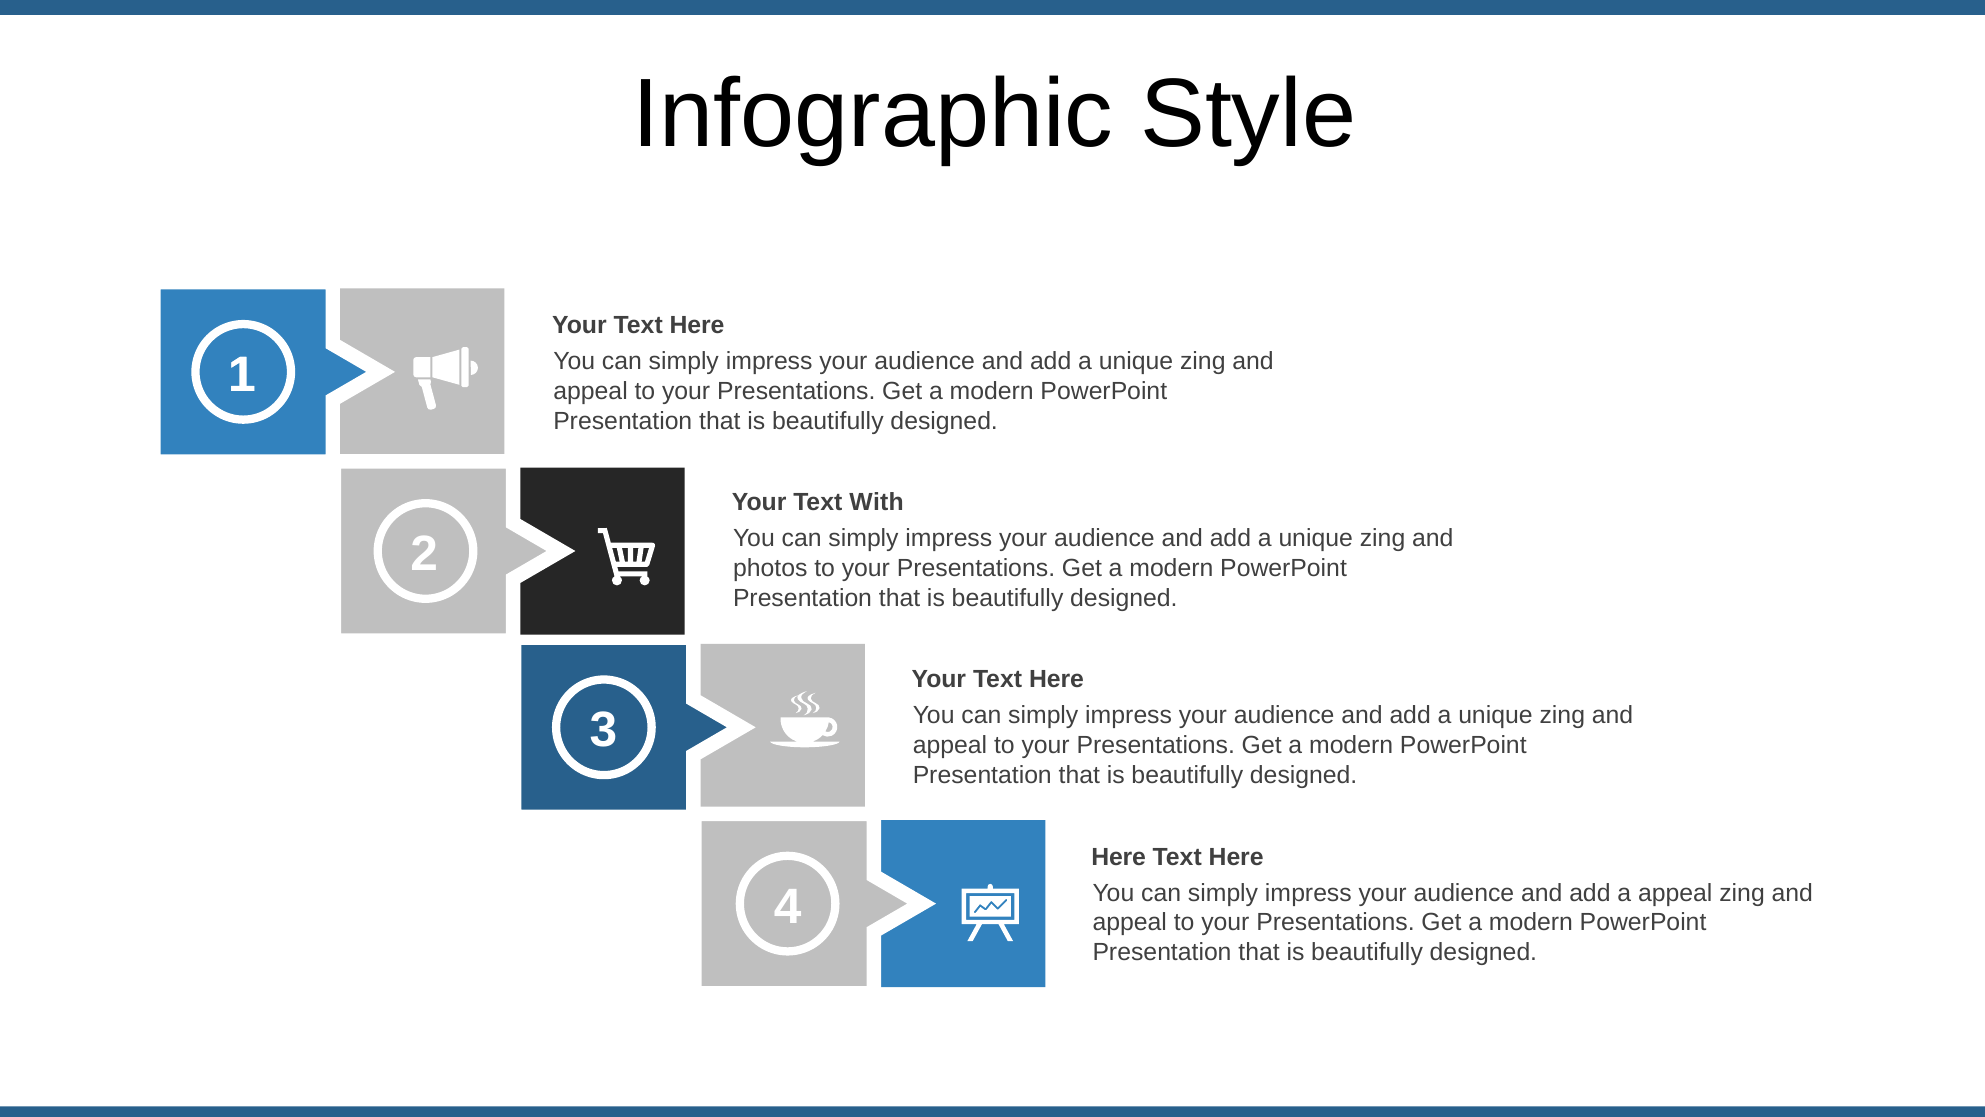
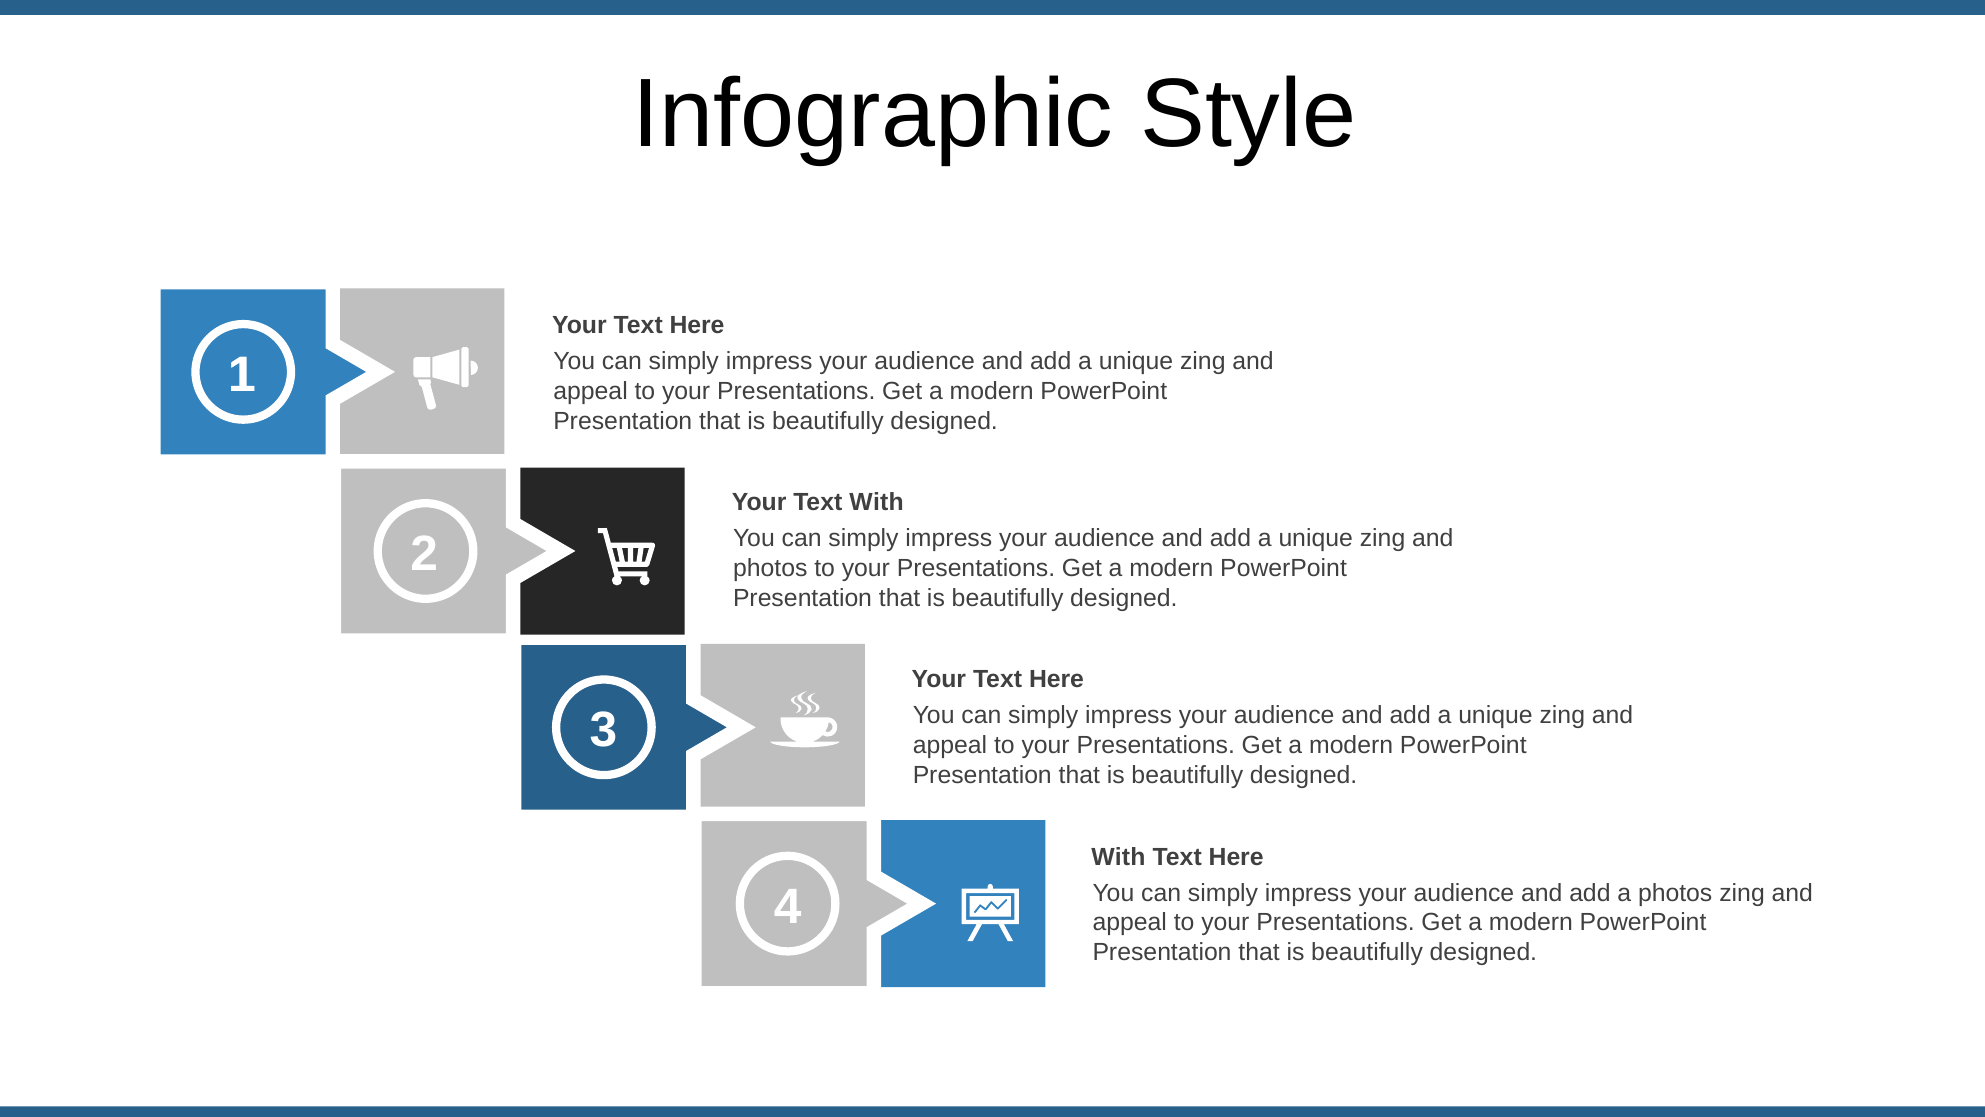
Here at (1119, 857): Here -> With
a appeal: appeal -> photos
